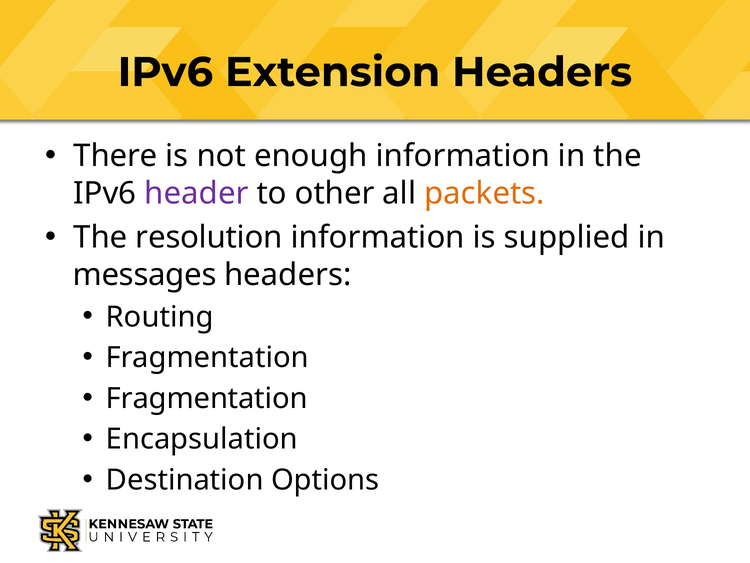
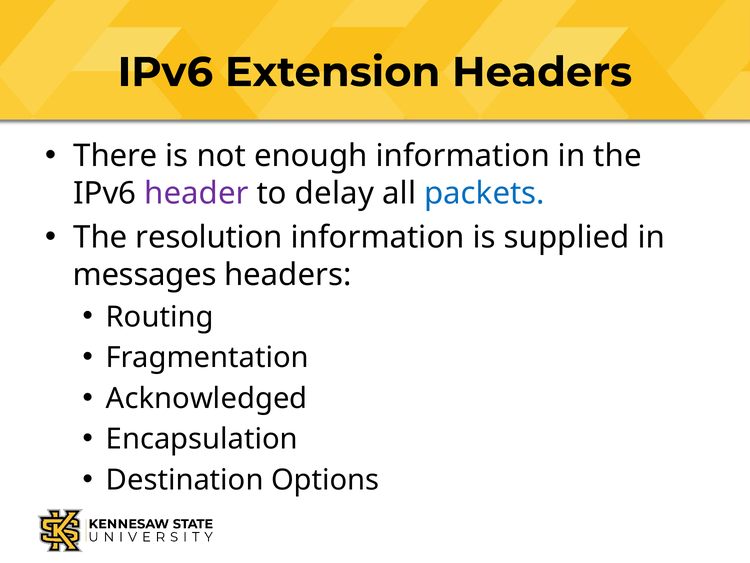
other: other -> delay
packets colour: orange -> blue
Fragmentation at (207, 398): Fragmentation -> Acknowledged
